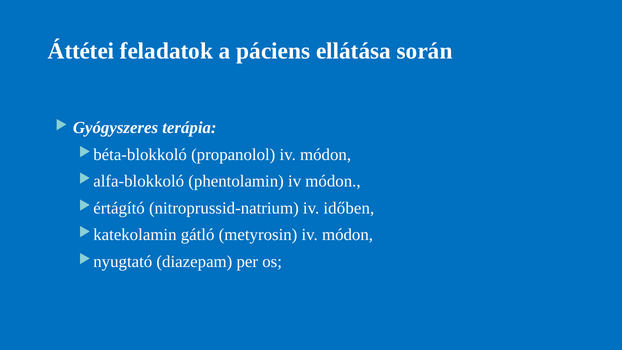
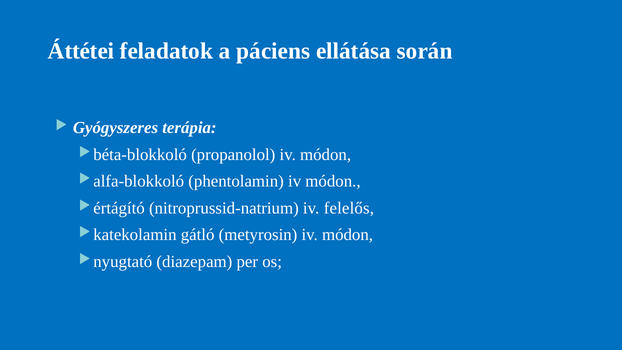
időben: időben -> felelős
